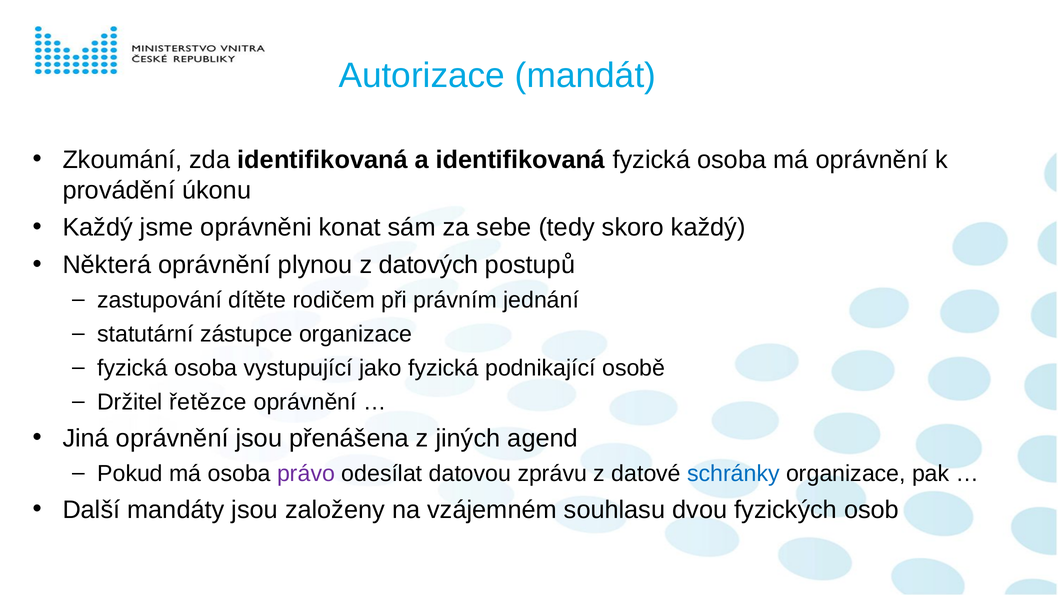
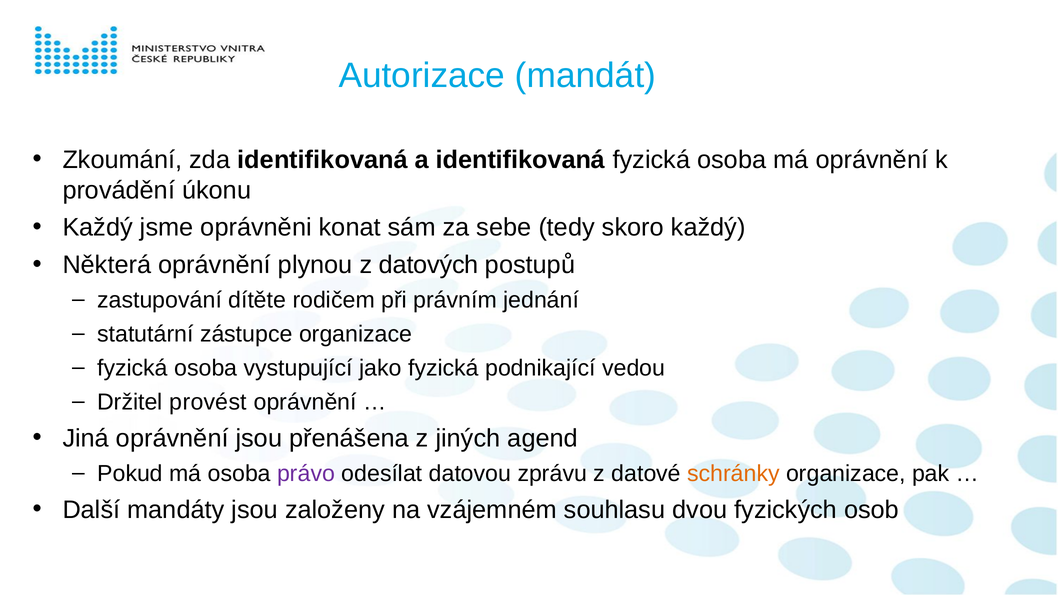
osobě: osobě -> vedou
řetězce: řetězce -> provést
schránky colour: blue -> orange
